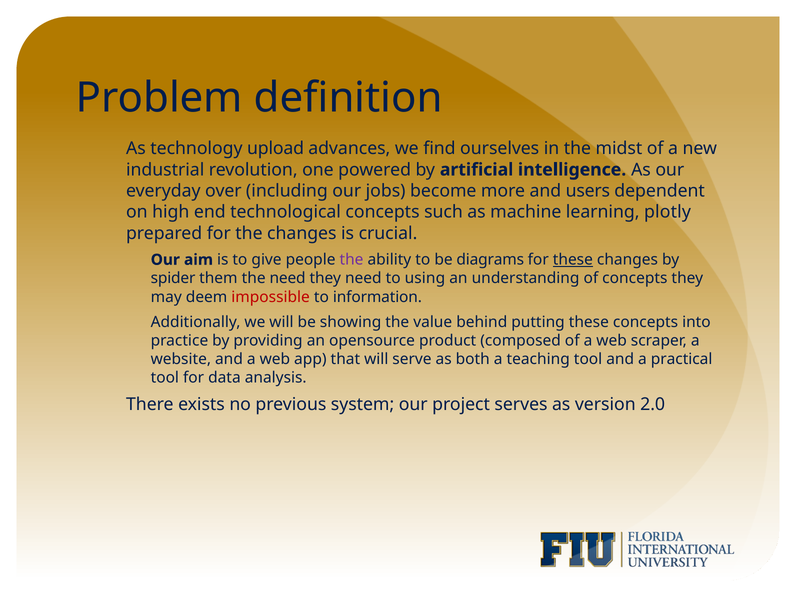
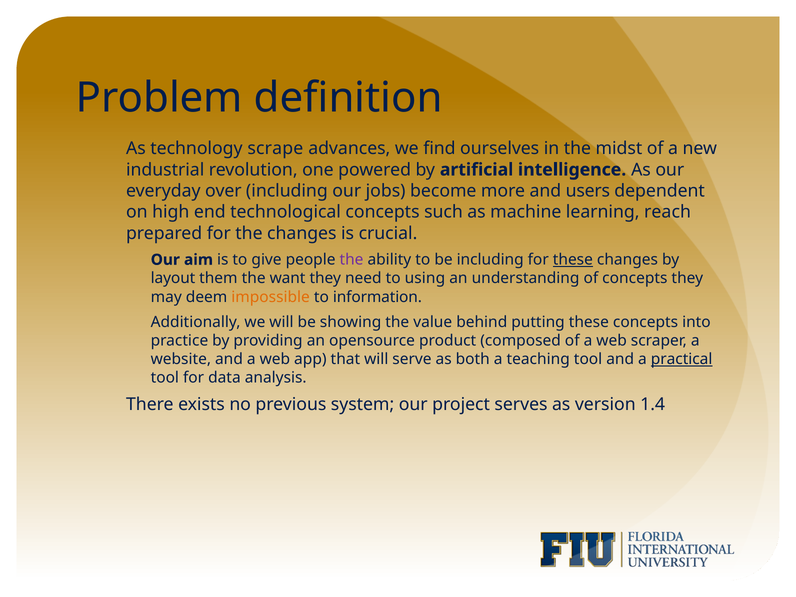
upload: upload -> scrape
plotly: plotly -> reach
be diagrams: diagrams -> including
spider: spider -> layout
the need: need -> want
impossible colour: red -> orange
practical underline: none -> present
2.0: 2.0 -> 1.4
